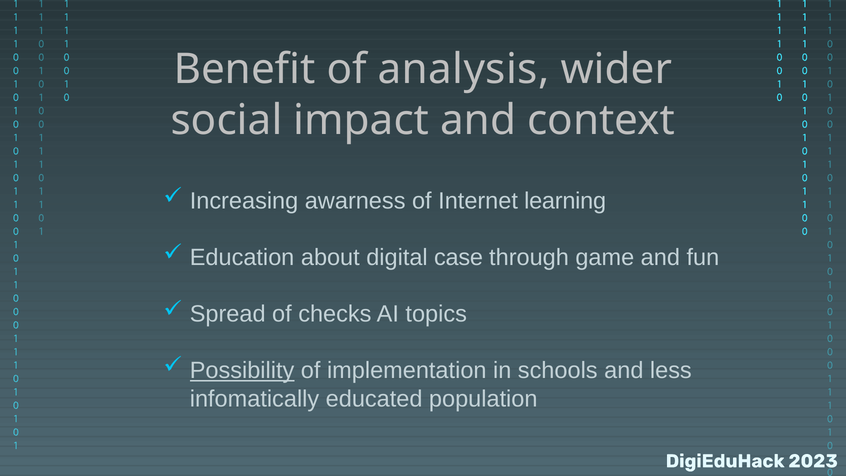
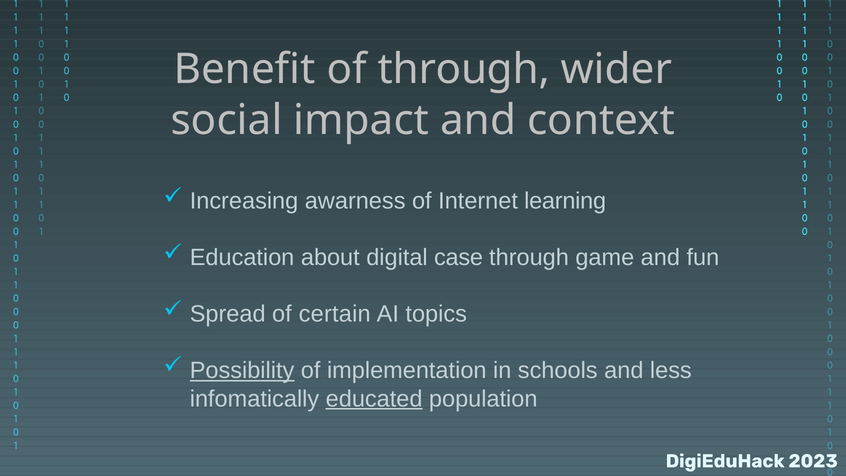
of analysis: analysis -> through
checks: checks -> certain
educated underline: none -> present
